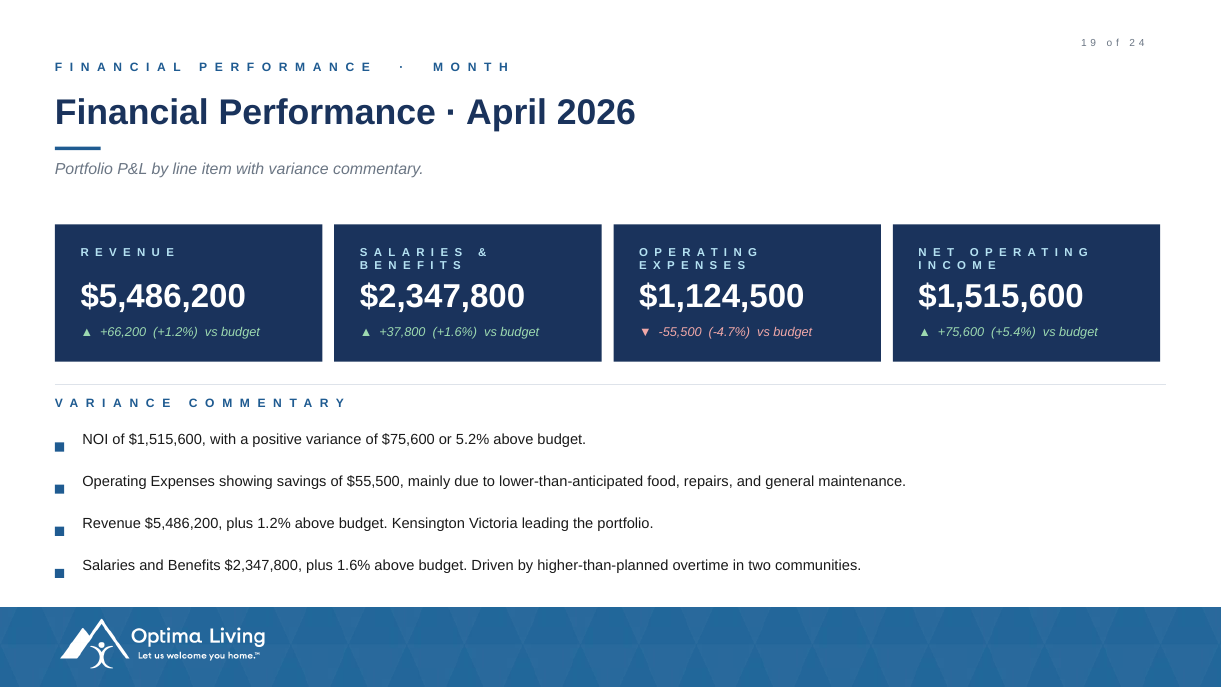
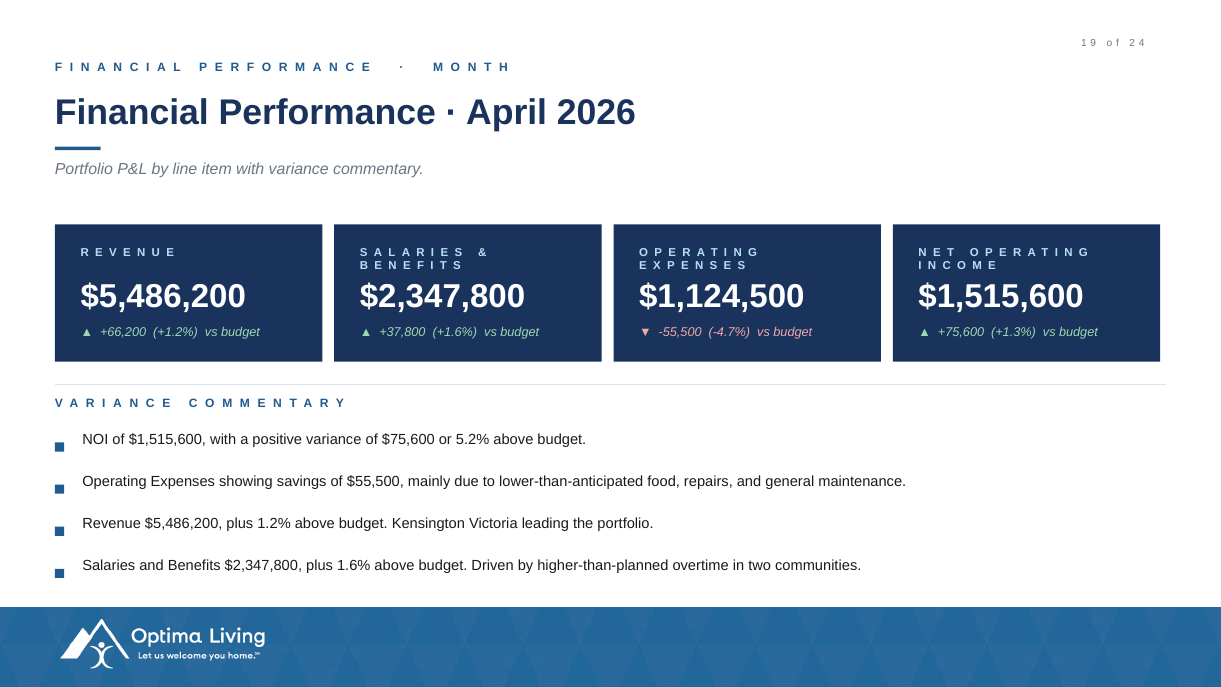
+5.4%: +5.4% -> +1.3%
